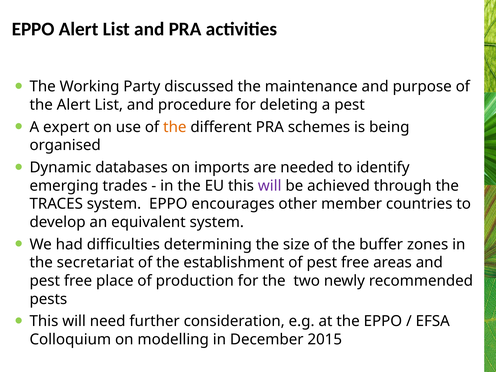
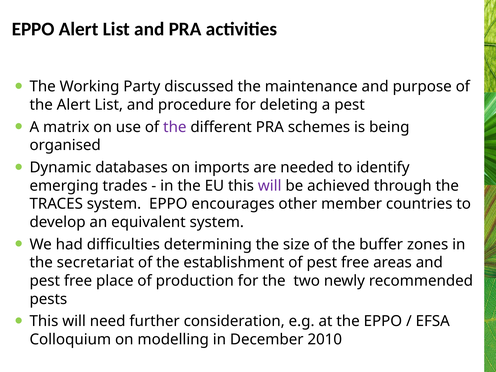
expert: expert -> matrix
the at (175, 127) colour: orange -> purple
2015: 2015 -> 2010
